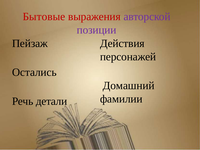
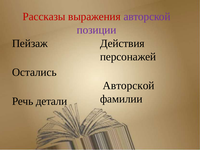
Бытовые: Бытовые -> Рассказы
Домашний at (129, 86): Домашний -> Авторской
